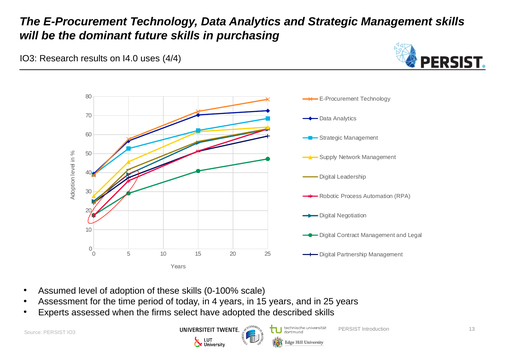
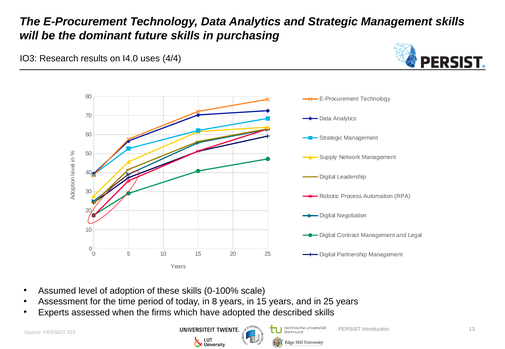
4: 4 -> 8
select: select -> which
